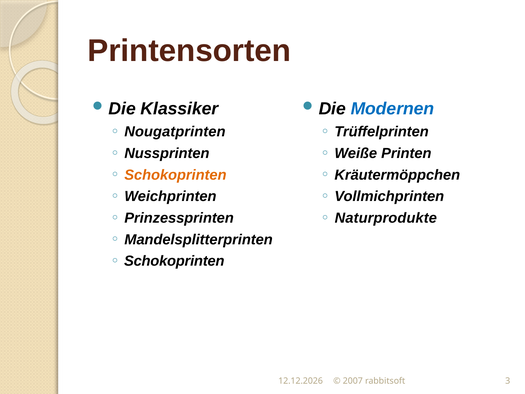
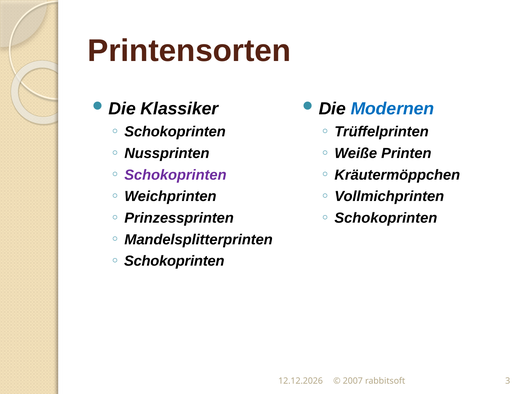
Nougatprinten at (175, 132): Nougatprinten -> Schokoprinten
Schokoprinten at (175, 175) colour: orange -> purple
Naturprodukte at (386, 218): Naturprodukte -> Schokoprinten
